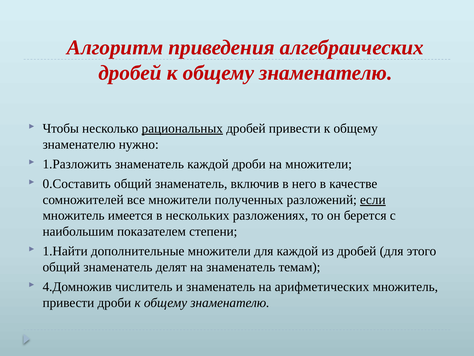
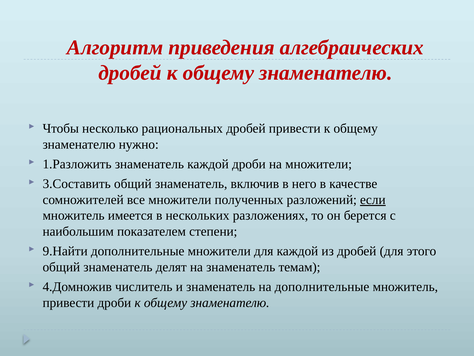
рациональных underline: present -> none
0.Составить: 0.Составить -> 3.Составить
1.Найти: 1.Найти -> 9.Найти
на арифметических: арифметических -> дополнительные
